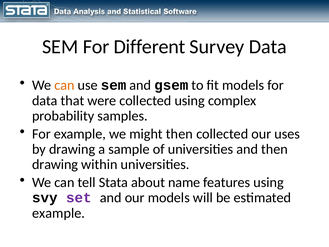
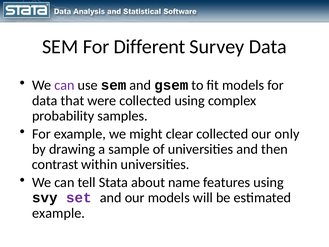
can at (64, 85) colour: orange -> purple
might then: then -> clear
uses: uses -> only
drawing at (55, 164): drawing -> contrast
